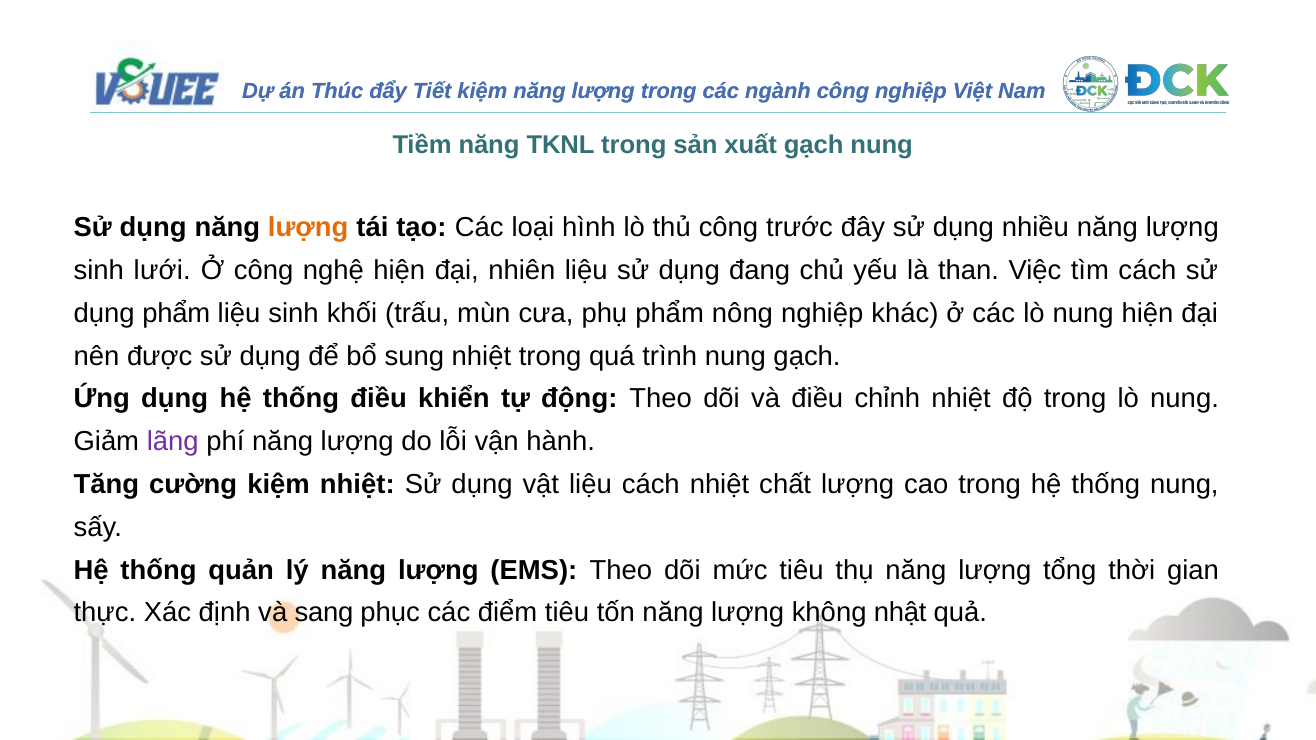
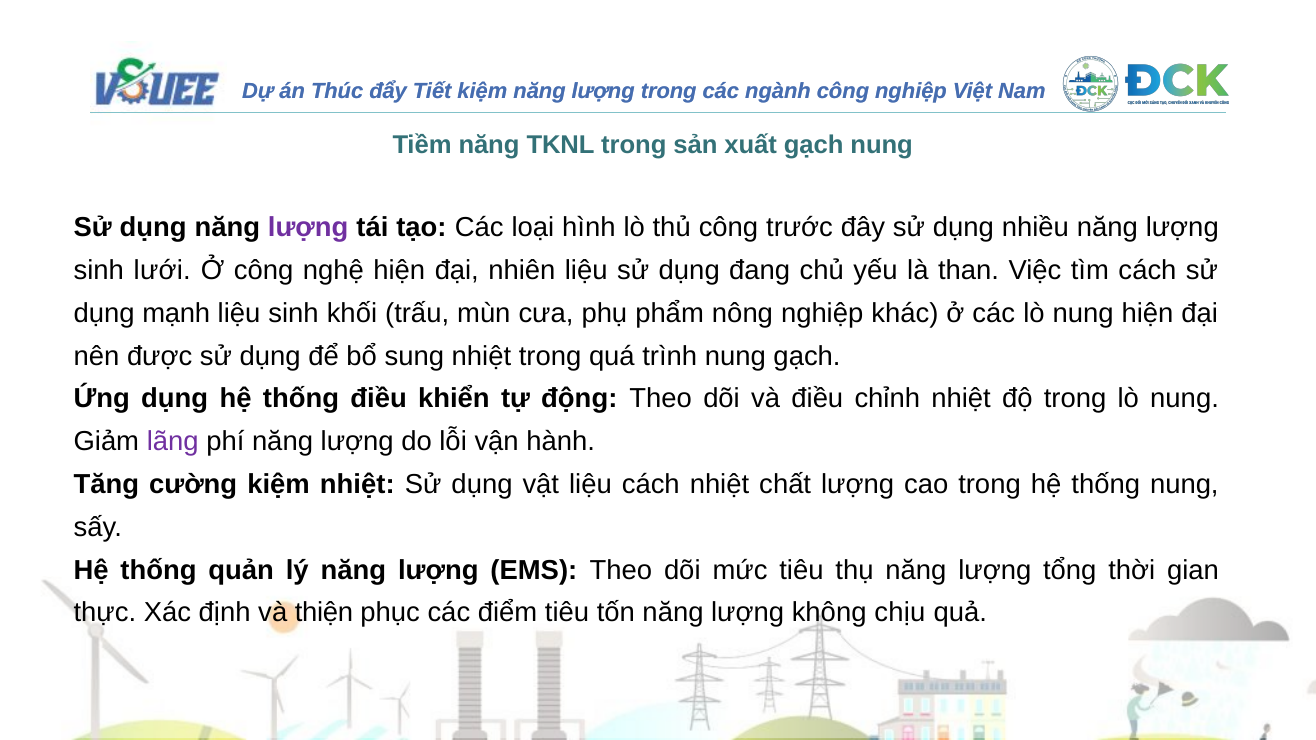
lượng at (308, 228) colour: orange -> purple
dụng phẩm: phẩm -> mạnh
sang: sang -> thiện
nhật: nhật -> chịu
